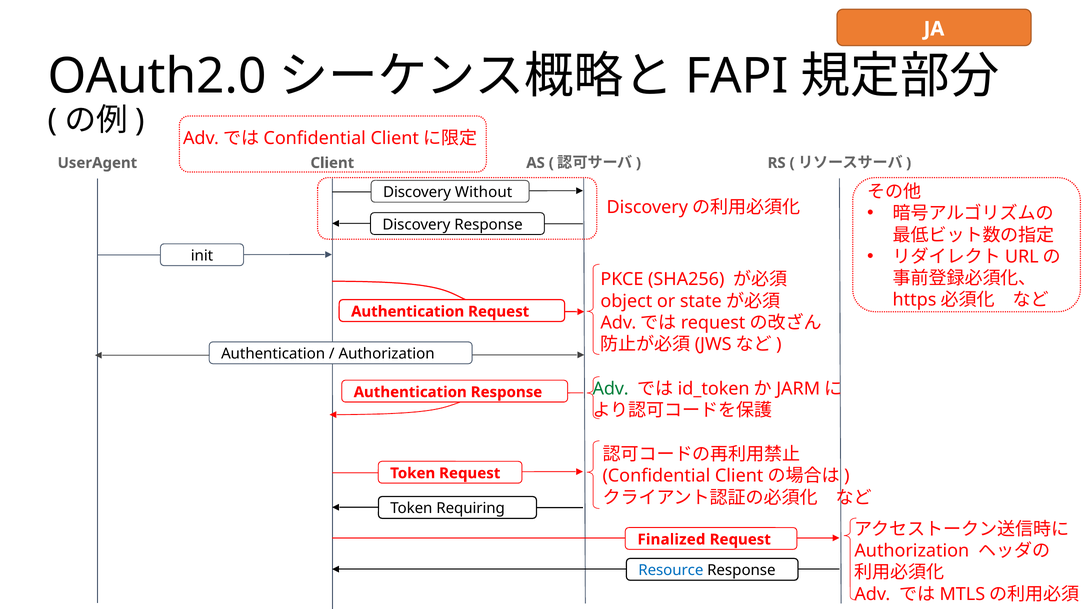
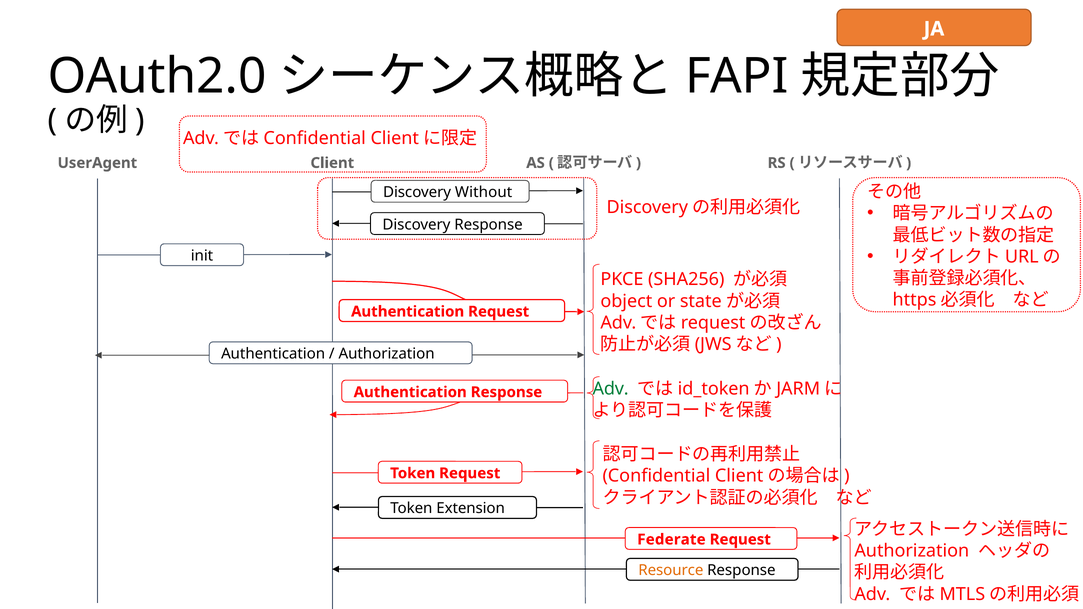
Requiring: Requiring -> Extension
Finalized: Finalized -> Federate
Resource colour: blue -> orange
